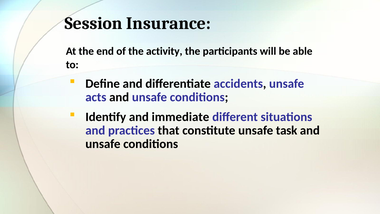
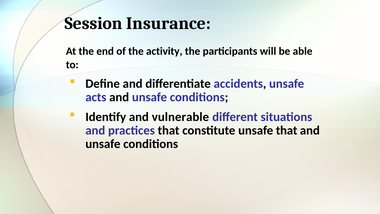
immediate: immediate -> vulnerable
unsafe task: task -> that
